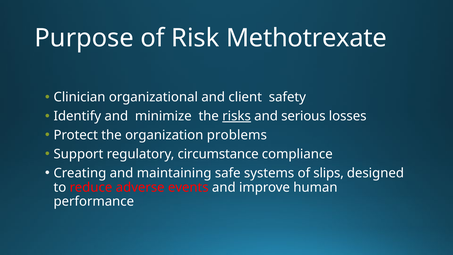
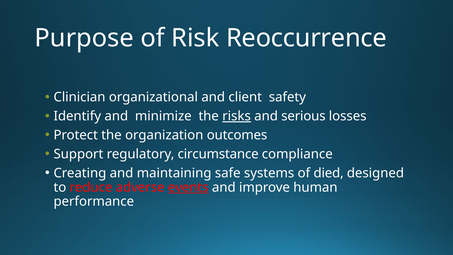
Methotrexate: Methotrexate -> Reoccurrence
problems: problems -> outcomes
slips: slips -> died
events underline: none -> present
